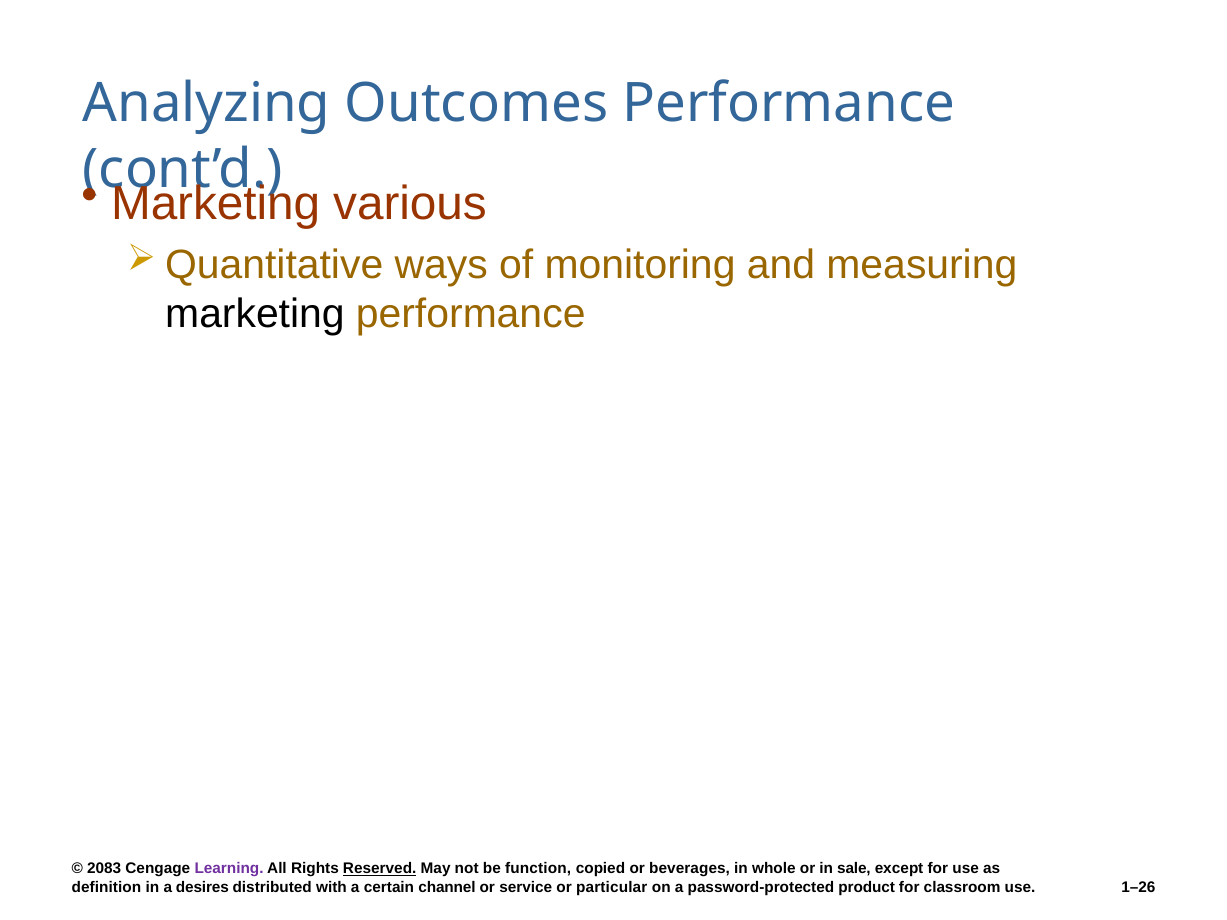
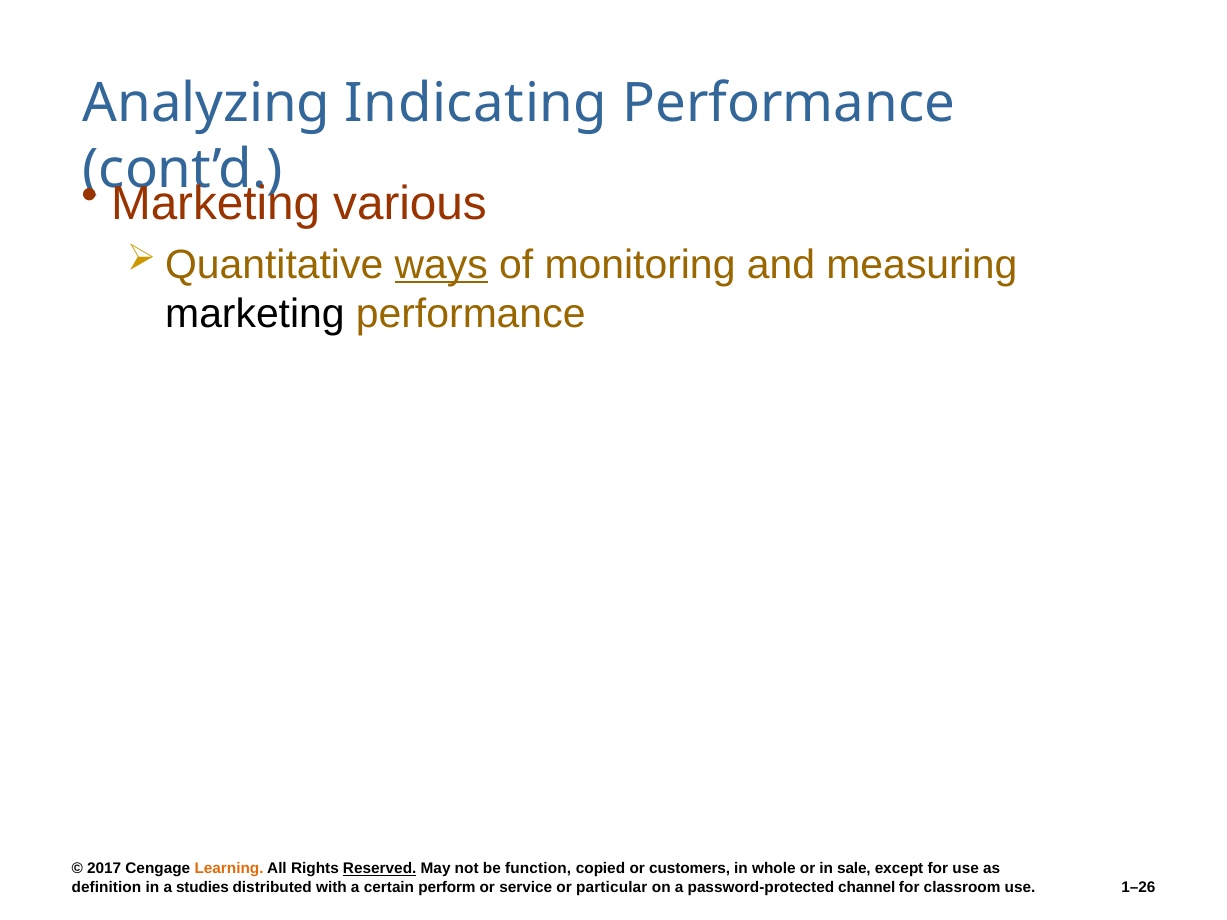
Outcomes: Outcomes -> Indicating
ways underline: none -> present
2083: 2083 -> 2017
Learning colour: purple -> orange
beverages: beverages -> customers
desires: desires -> studies
channel: channel -> perform
product: product -> channel
